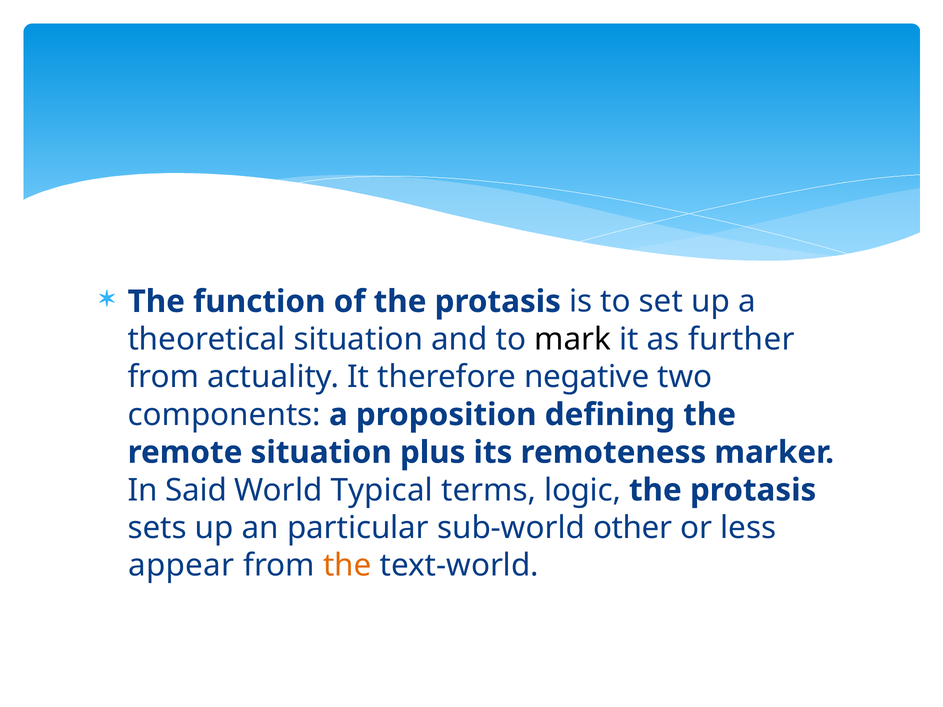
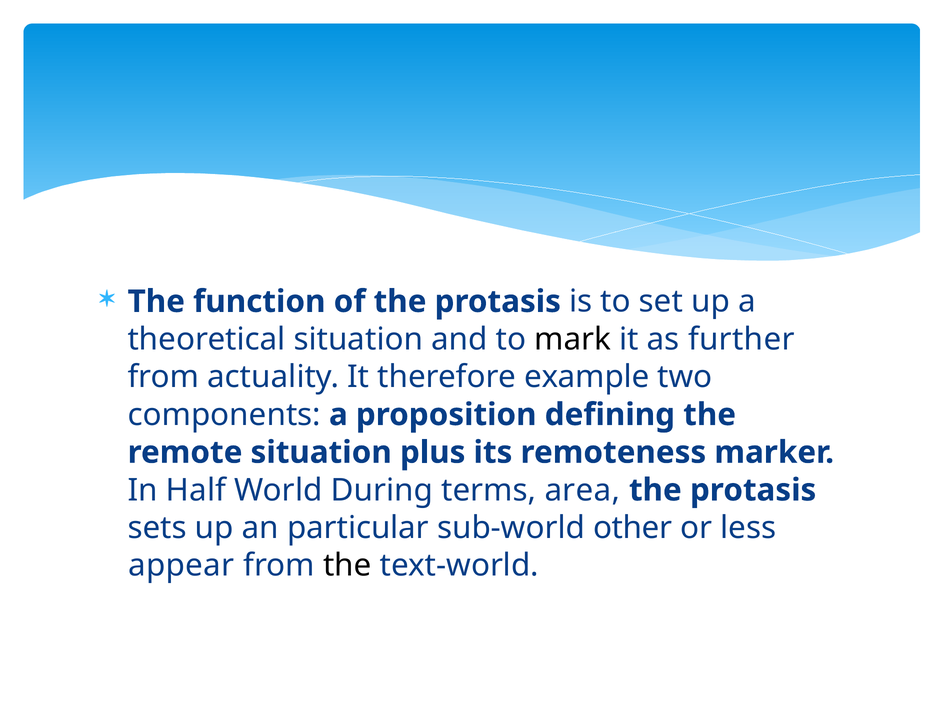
negative: negative -> example
Said: Said -> Half
Typical: Typical -> During
logic: logic -> area
the at (347, 566) colour: orange -> black
